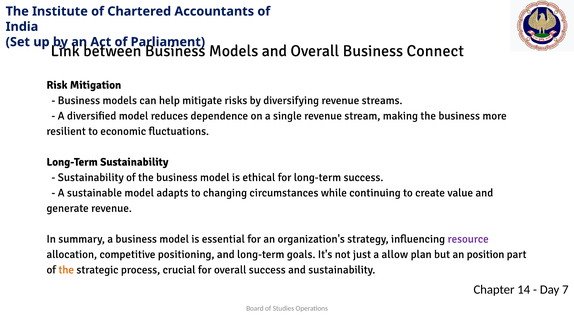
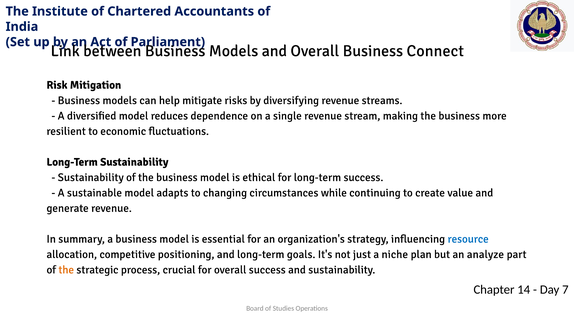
resource colour: purple -> blue
allow: allow -> niche
position: position -> analyze
